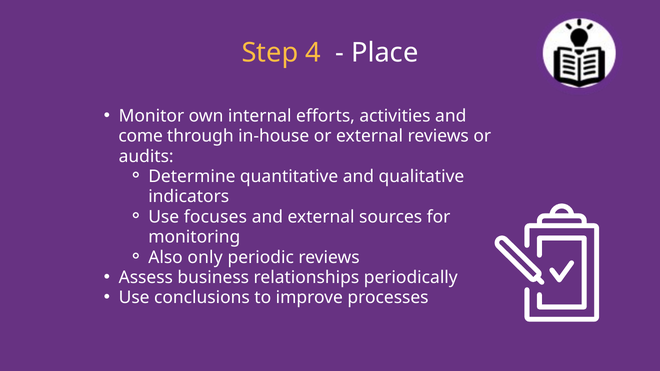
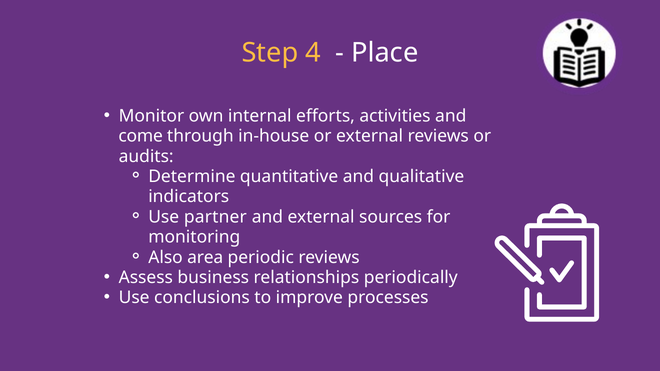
focuses: focuses -> partner
only: only -> area
